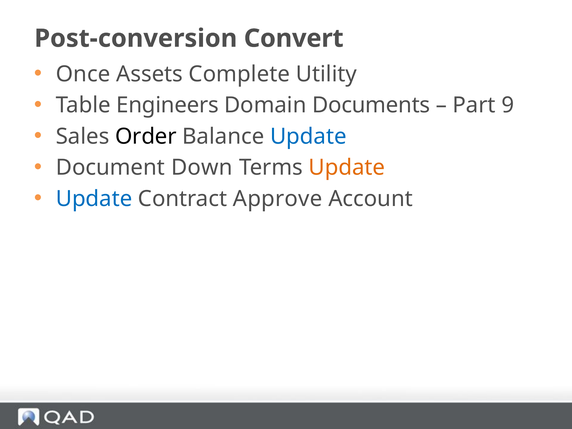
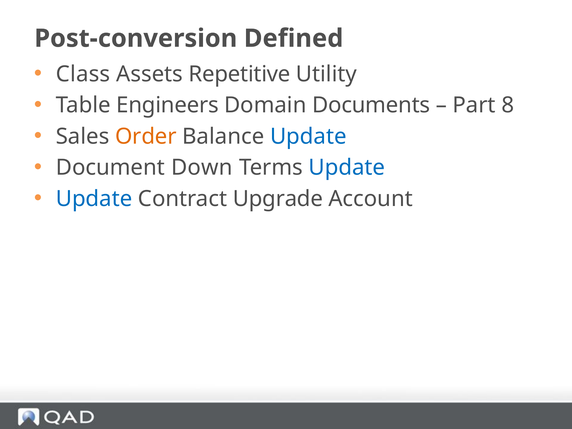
Convert: Convert -> Defined
Once: Once -> Class
Complete: Complete -> Repetitive
9: 9 -> 8
Order colour: black -> orange
Update at (347, 168) colour: orange -> blue
Approve: Approve -> Upgrade
